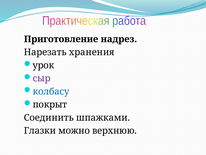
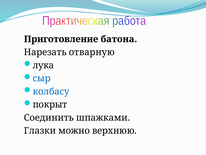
надрез: надрез -> батона
хранения: хранения -> отварную
урок: урок -> лука
сыр colour: purple -> blue
